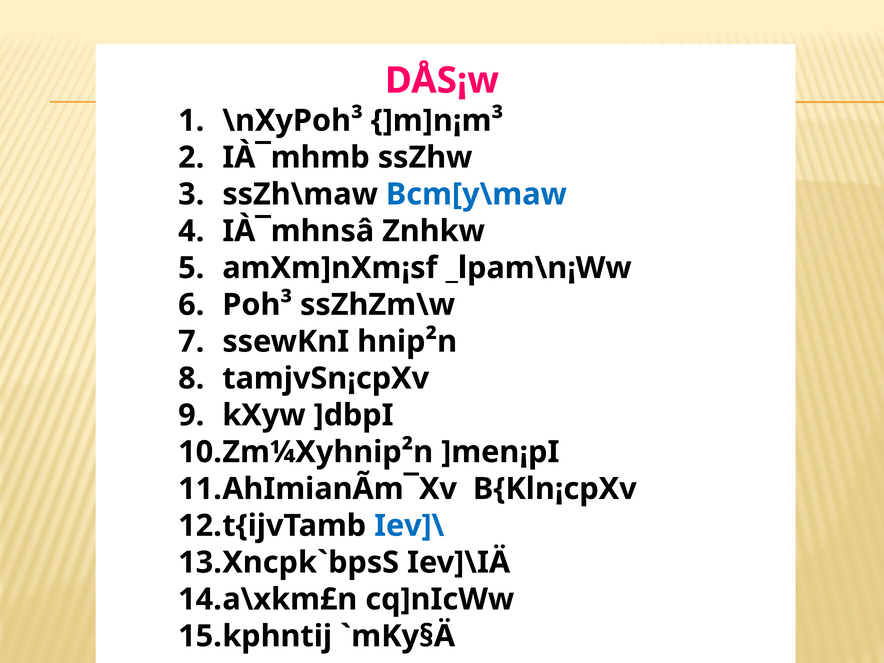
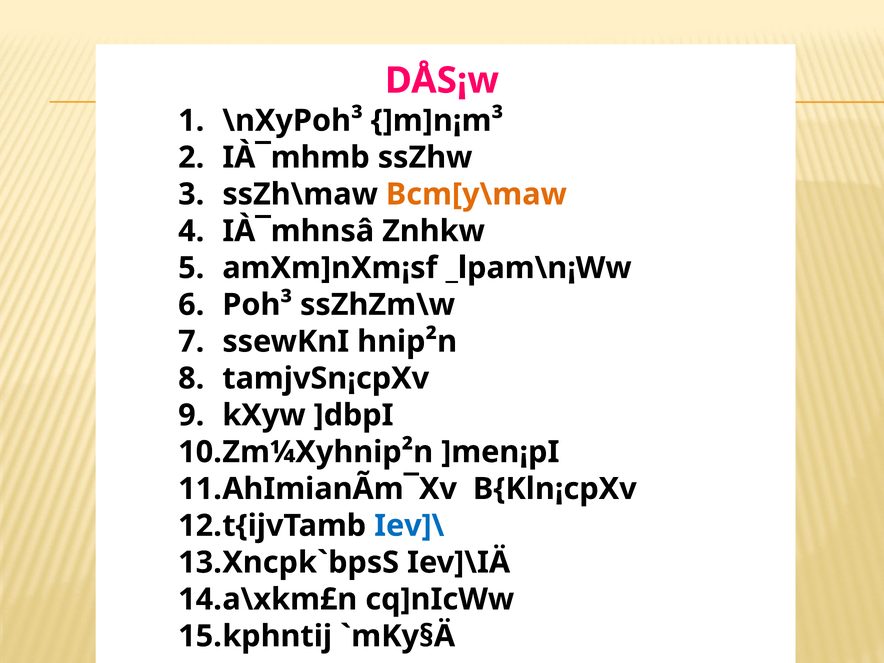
Bcm[y\maw colour: blue -> orange
